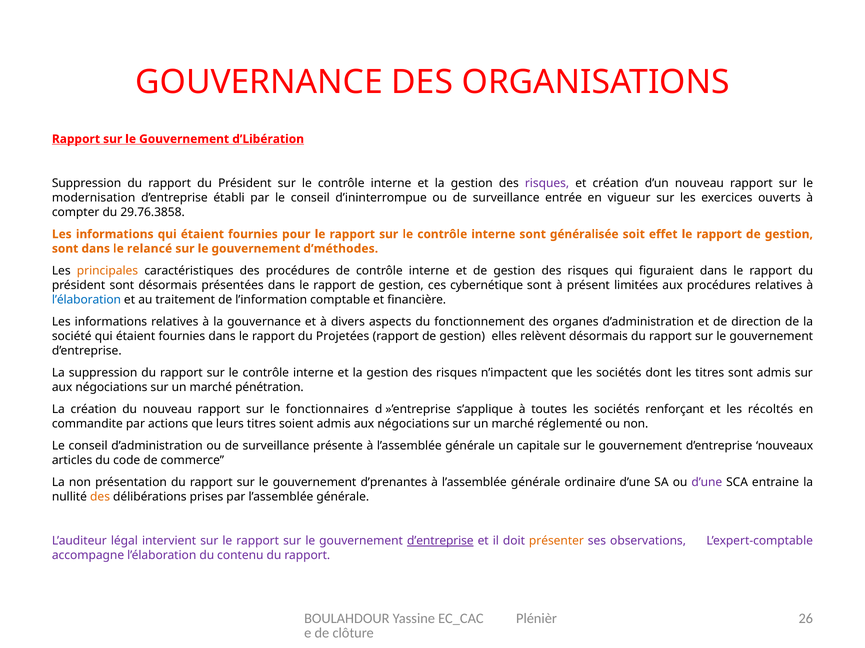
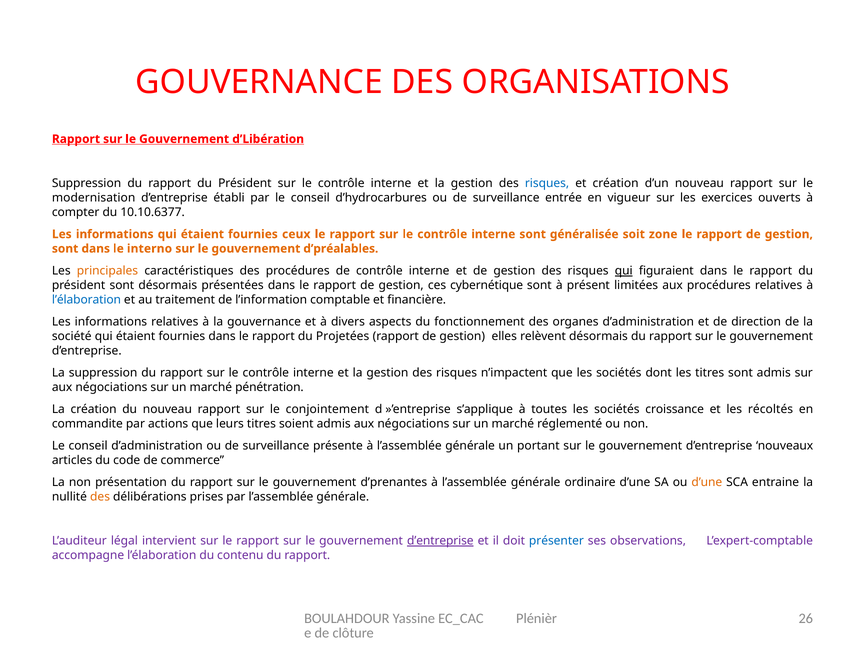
risques at (547, 183) colour: purple -> blue
d’ininterrompue: d’ininterrompue -> d’hydrocarbures
29.76.3858: 29.76.3858 -> 10.10.6377
pour: pour -> ceux
effet: effet -> zone
relancé: relancé -> interno
d’méthodes: d’méthodes -> d’préalables
qui at (624, 271) underline: none -> present
fonctionnaires: fonctionnaires -> conjointement
renforçant: renforçant -> croissance
capitale: capitale -> portant
d’une at (707, 483) colour: purple -> orange
présenter colour: orange -> blue
